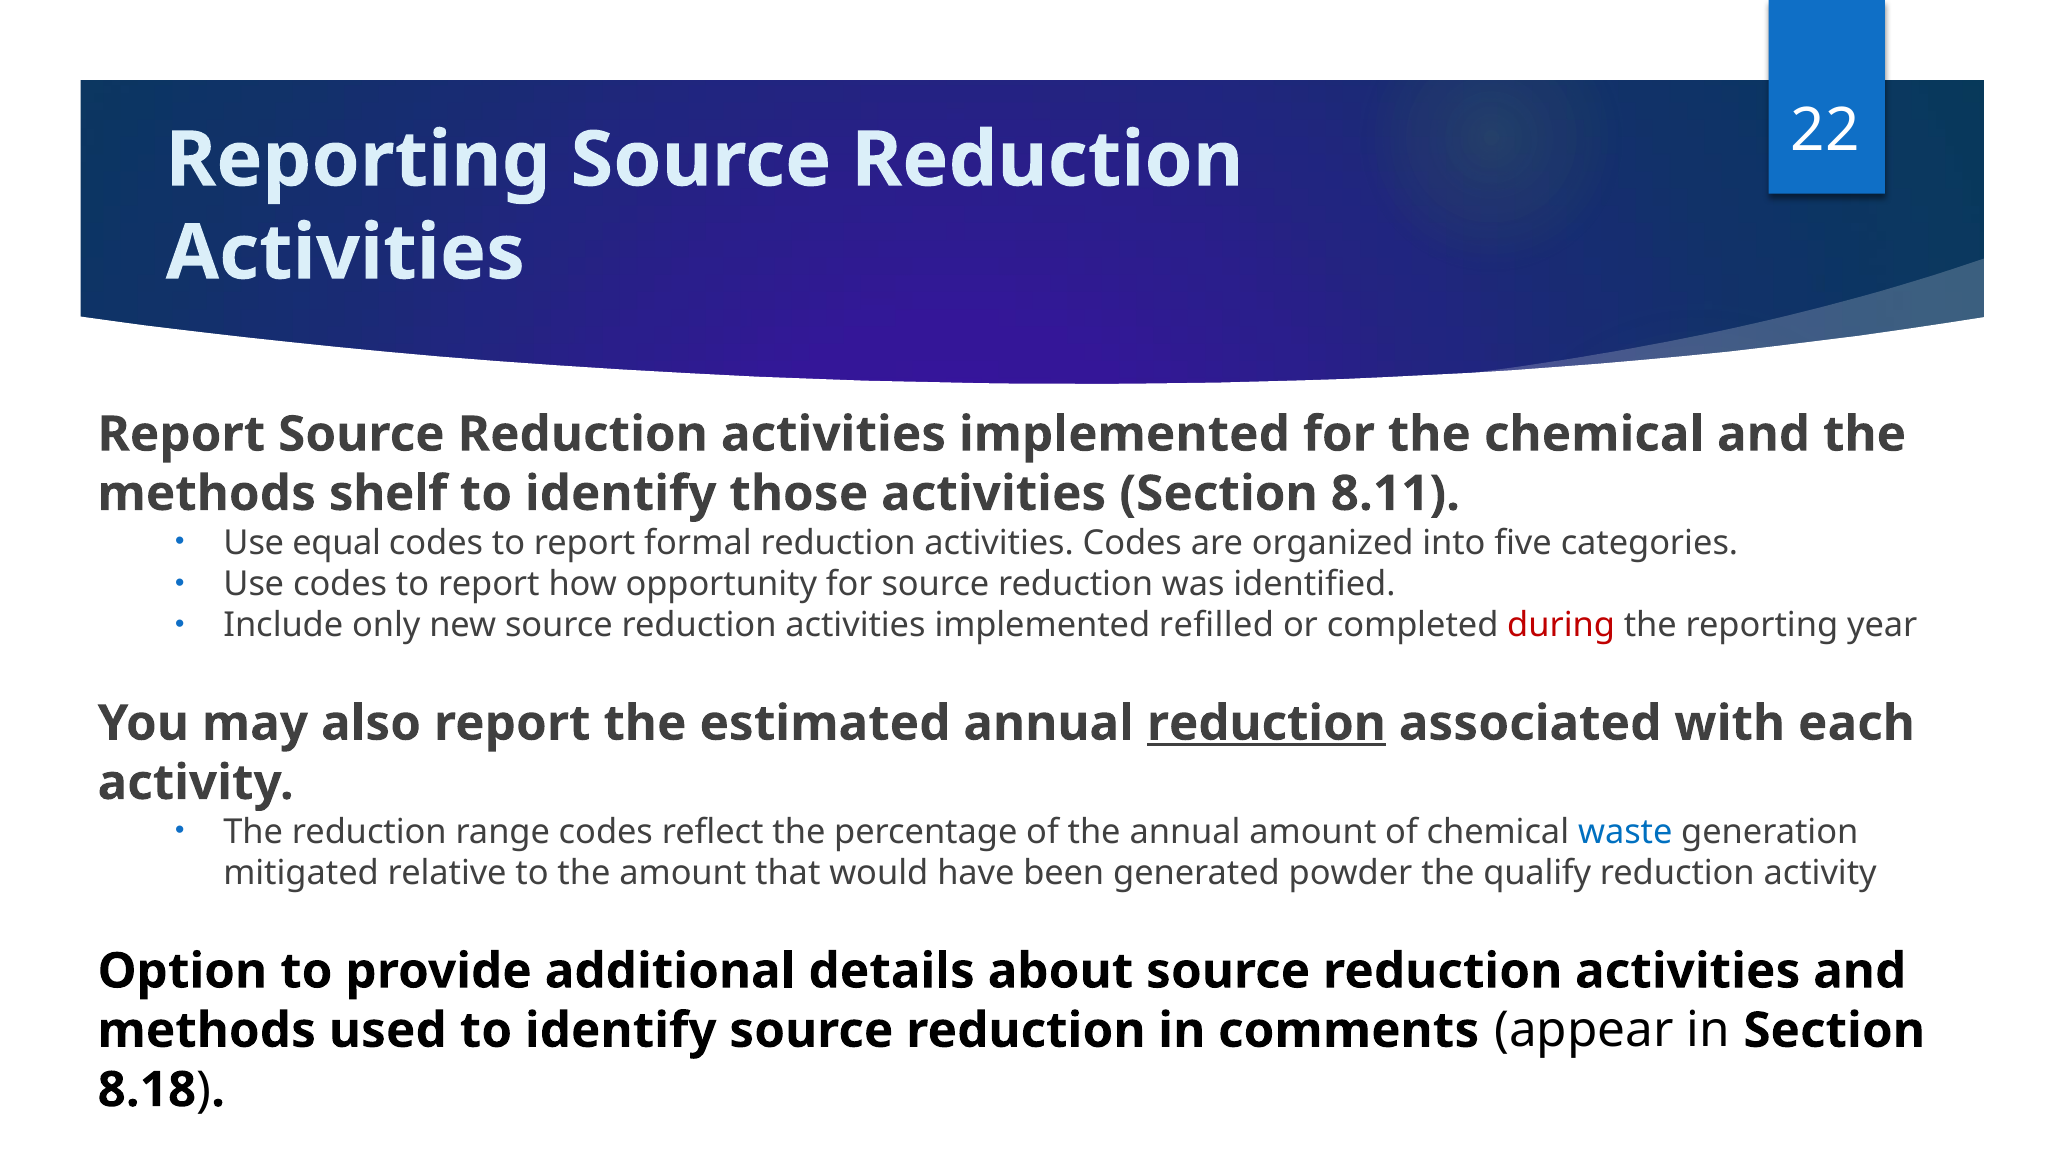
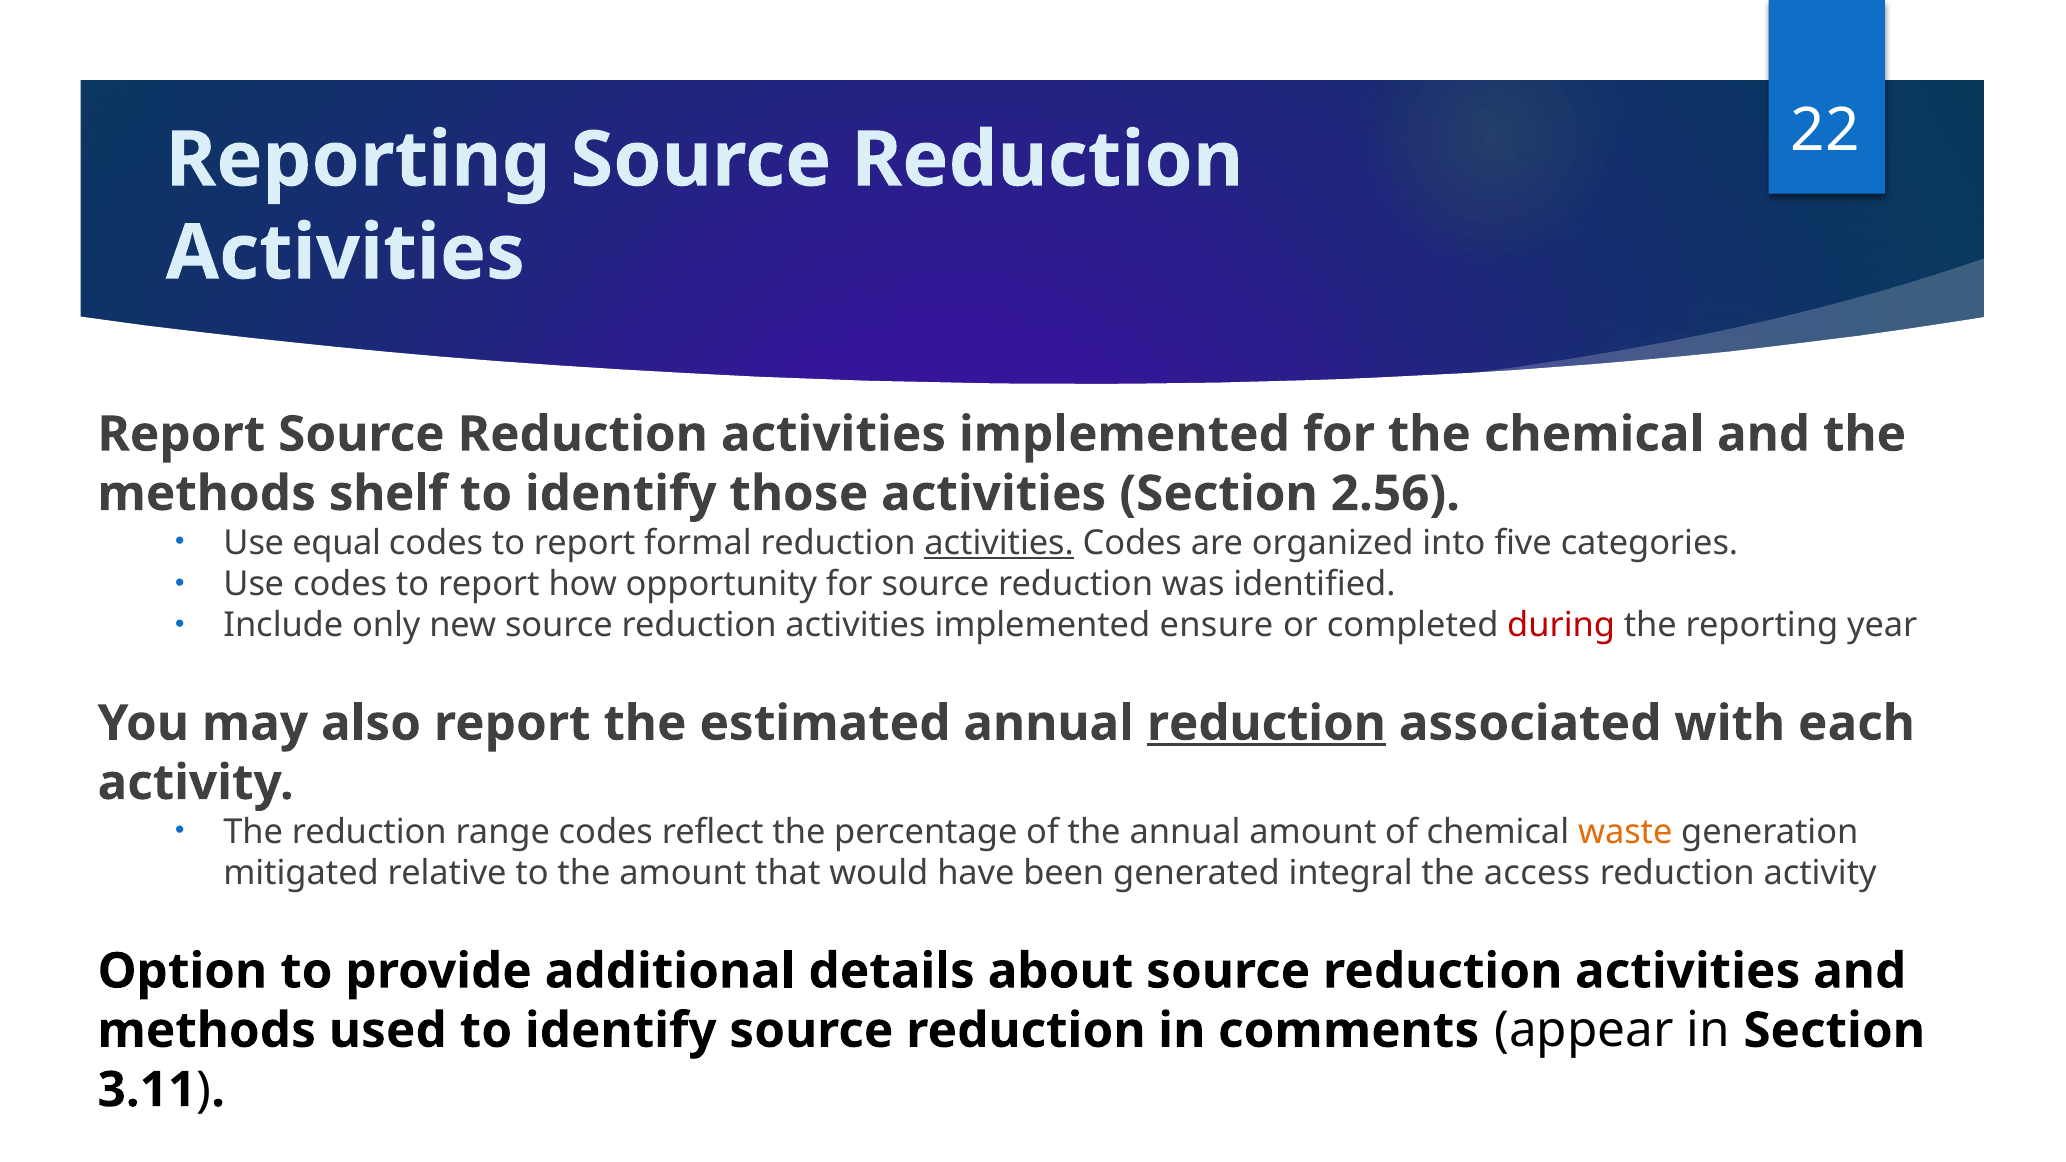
8.11: 8.11 -> 2.56
activities at (999, 543) underline: none -> present
refilled: refilled -> ensure
waste colour: blue -> orange
powder: powder -> integral
qualify: qualify -> access
8.18: 8.18 -> 3.11
